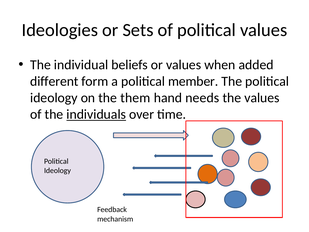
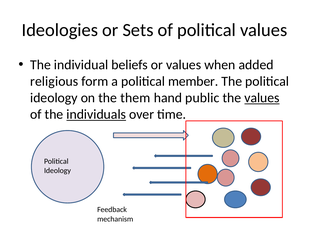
different: different -> religious
needs: needs -> public
values at (262, 98) underline: none -> present
